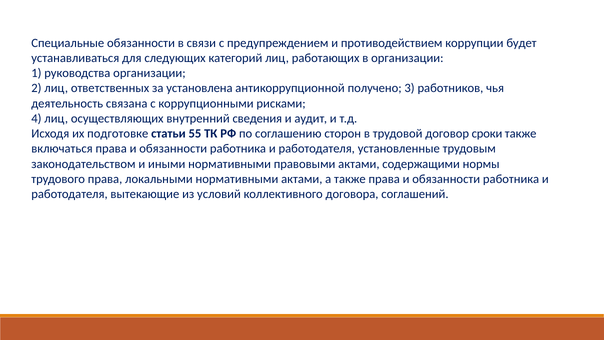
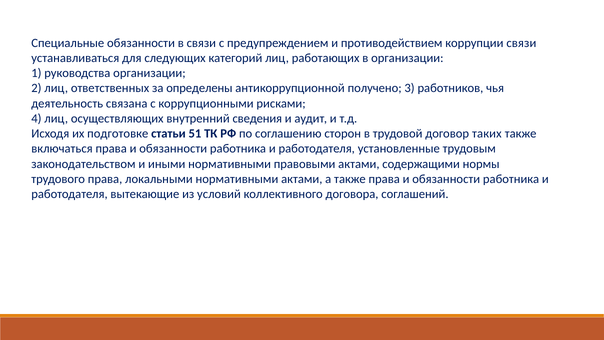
коррупции будет: будет -> связи
установлена: установлена -> определены
55: 55 -> 51
сроки: сроки -> таких
